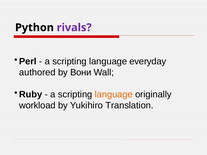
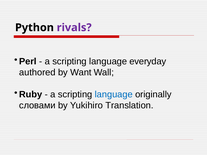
Вони: Вони -> Want
language at (114, 95) colour: orange -> blue
workload: workload -> словами
